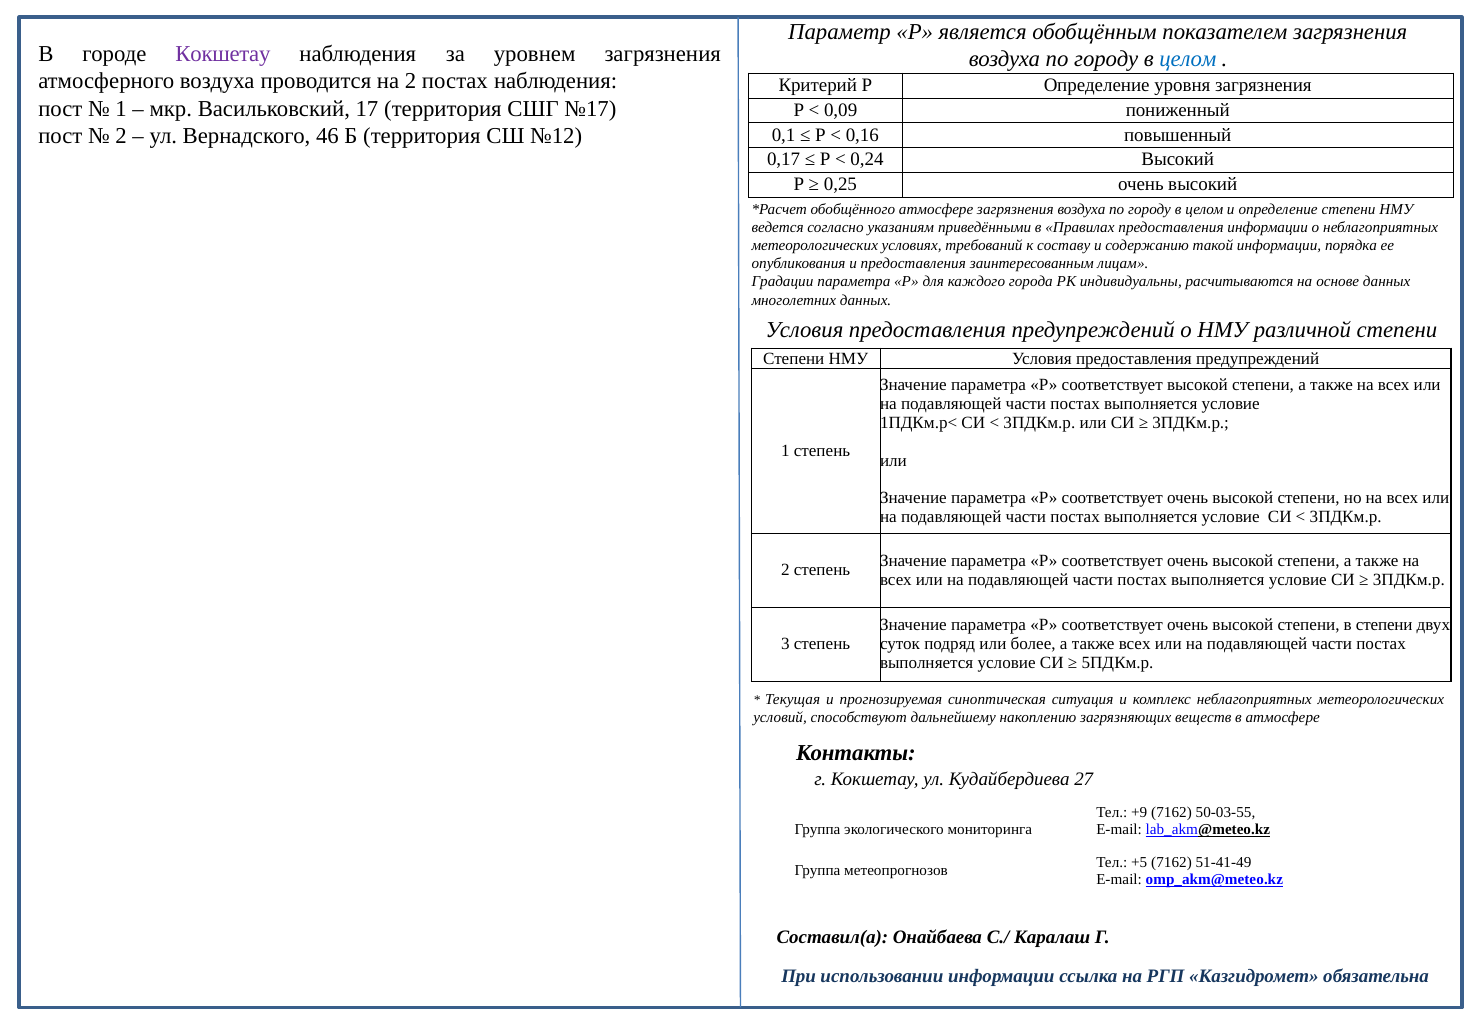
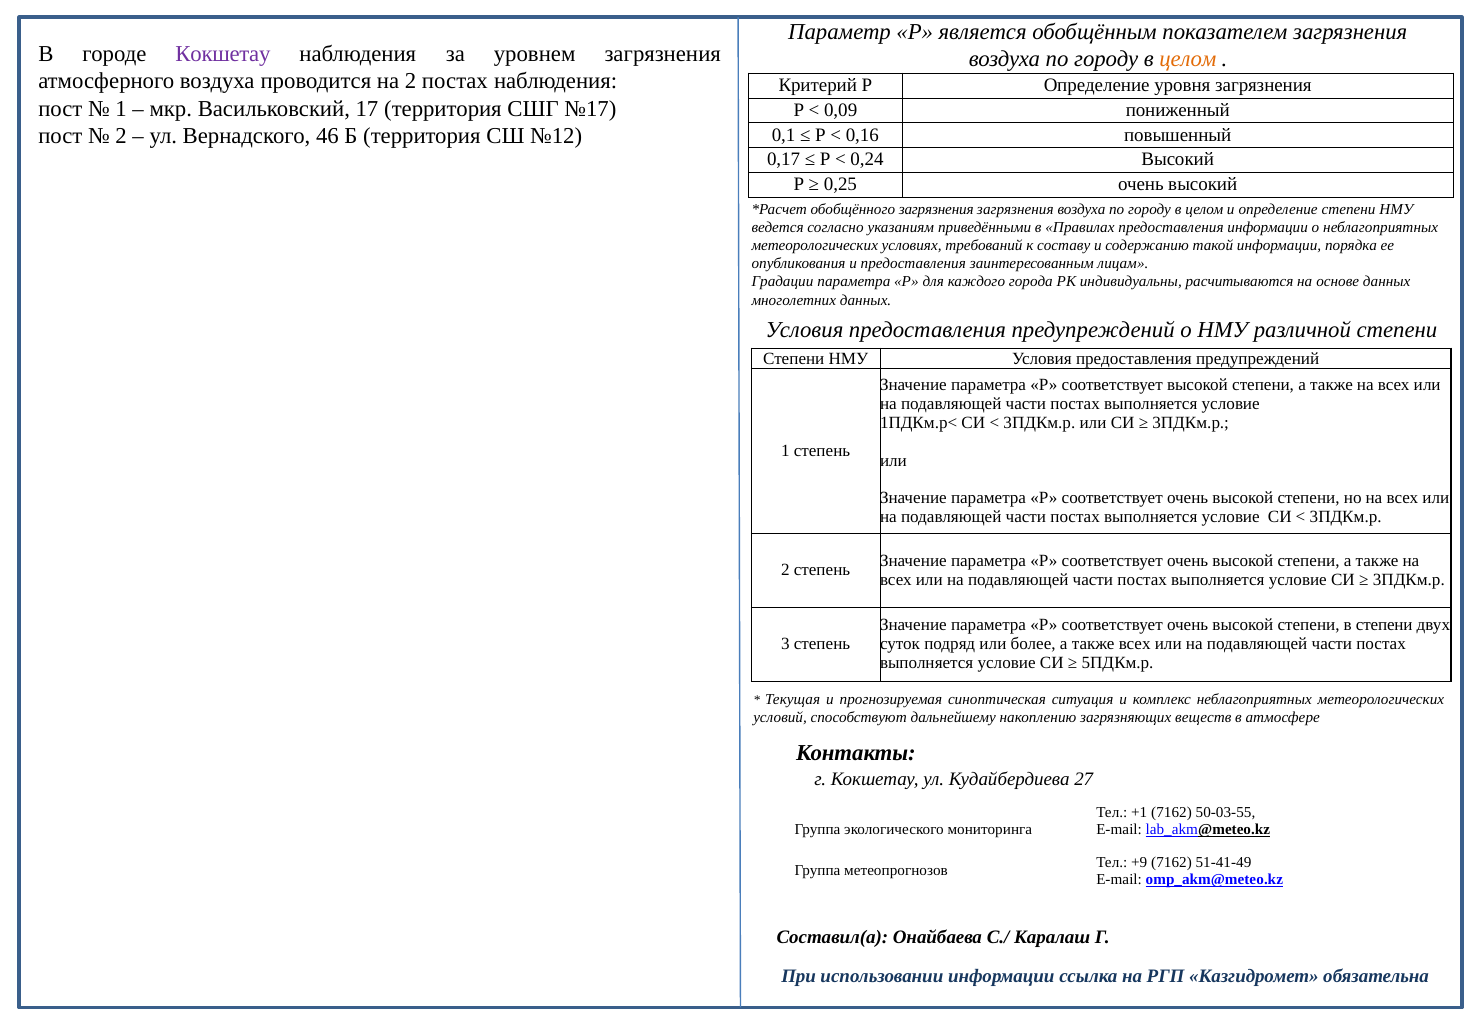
целом at (1188, 59) colour: blue -> orange
обобщённого атмосфере: атмосфере -> загрязнения
+9: +9 -> +1
+5: +5 -> +9
